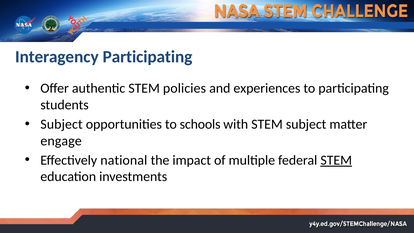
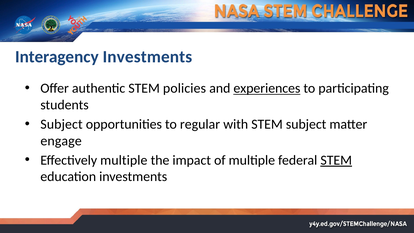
Interagency Participating: Participating -> Investments
experiences underline: none -> present
schools: schools -> regular
Effectively national: national -> multiple
